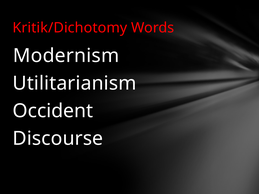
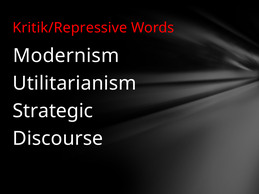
Kritik/Dichotomy: Kritik/Dichotomy -> Kritik/Repressive
Occident: Occident -> Strategic
